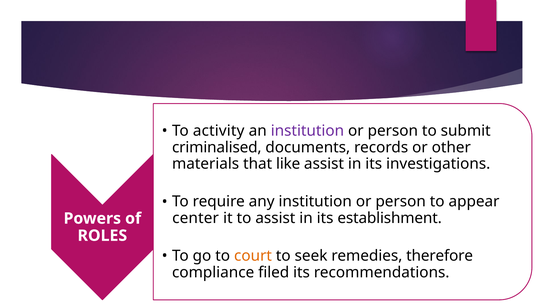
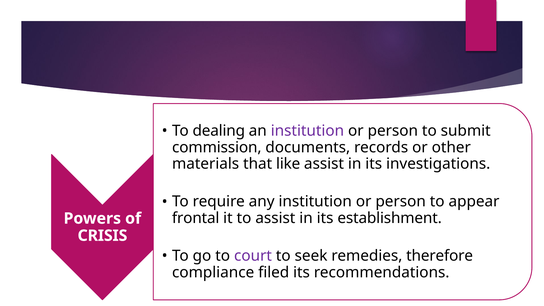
activity: activity -> dealing
criminalised: criminalised -> commission
center: center -> frontal
ROLES: ROLES -> CRISIS
court colour: orange -> purple
